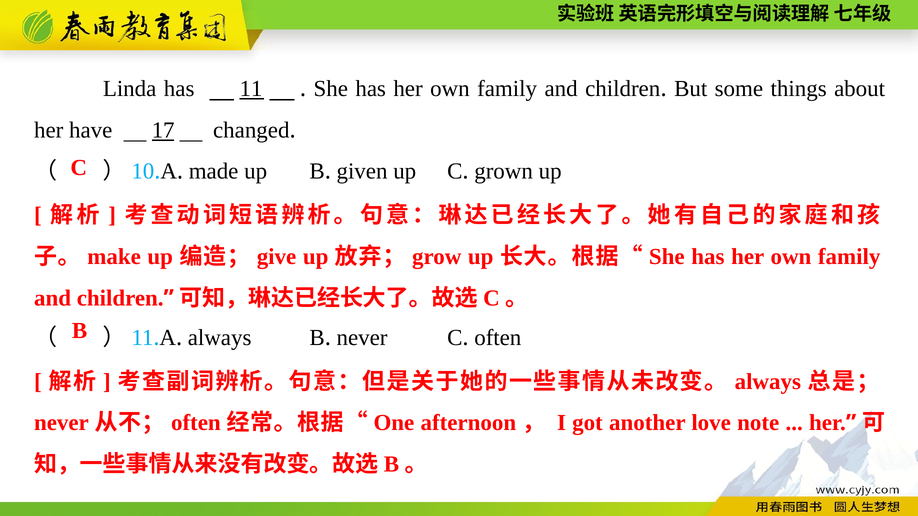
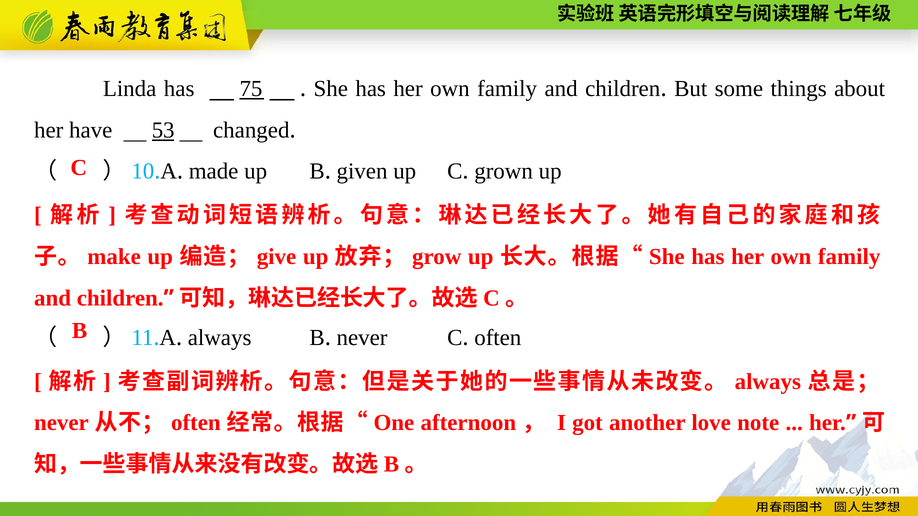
11: 11 -> 75
17: 17 -> 53
